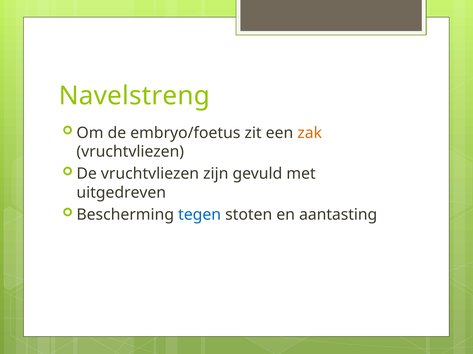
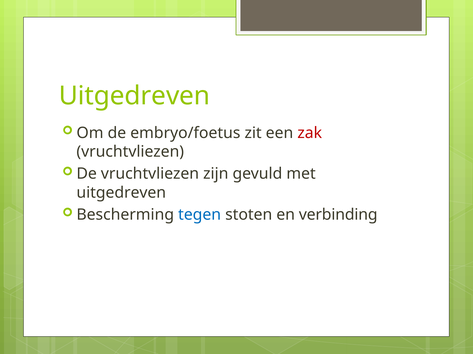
Navelstreng at (134, 96): Navelstreng -> Uitgedreven
zak colour: orange -> red
aantasting: aantasting -> verbinding
